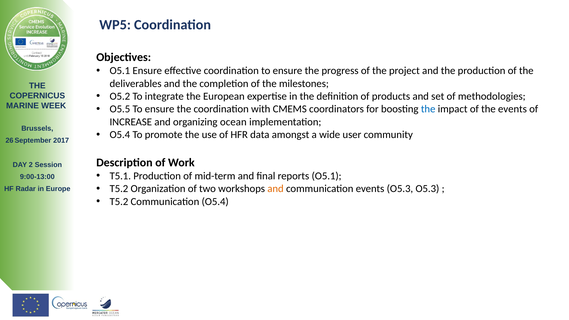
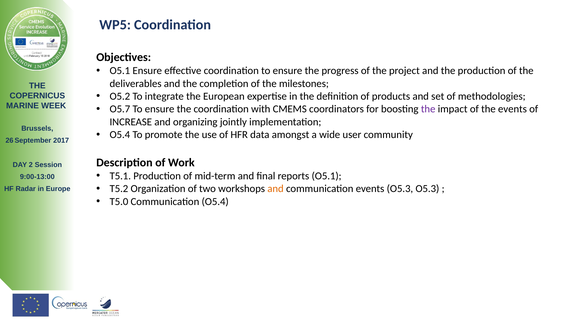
O5.5: O5.5 -> O5.7
the at (428, 109) colour: blue -> purple
ocean: ocean -> jointly
T5.2 at (119, 202): T5.2 -> T5.0
